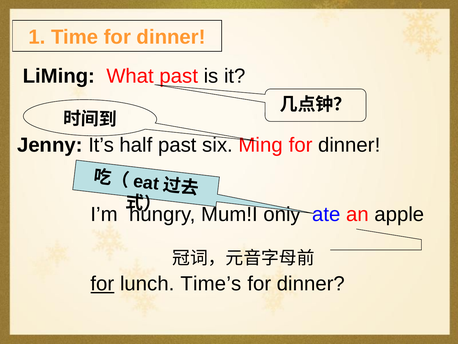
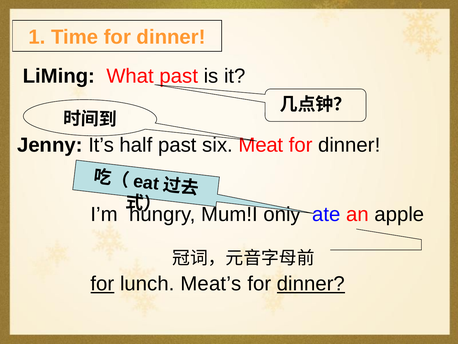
Ming: Ming -> Meat
Time’s: Time’s -> Meat’s
dinner at (311, 283) underline: none -> present
